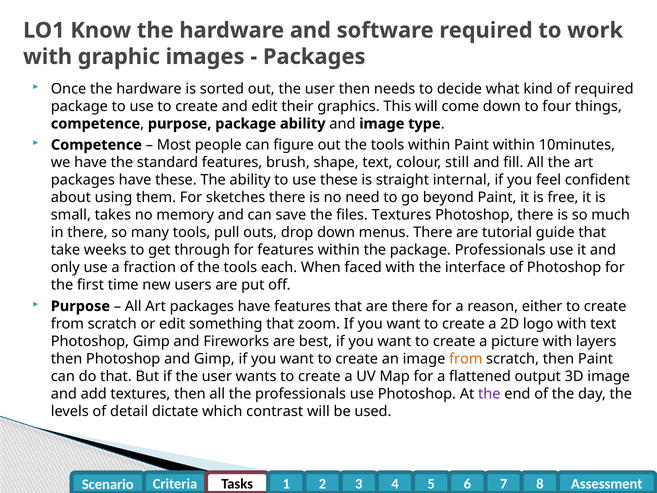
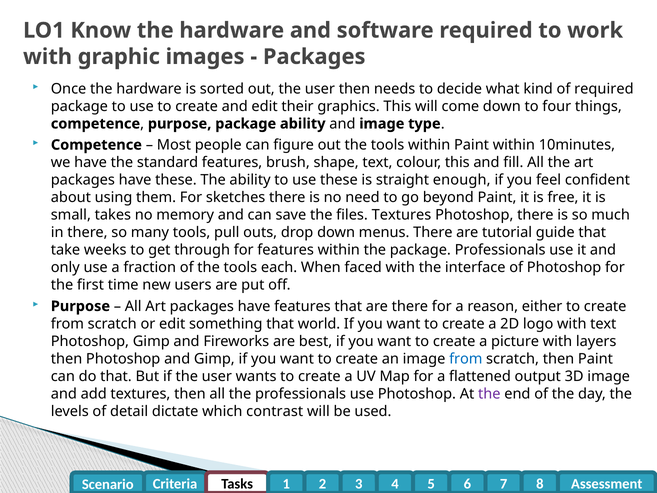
colour still: still -> this
internal: internal -> enough
zoom: zoom -> world
from at (466, 359) colour: orange -> blue
